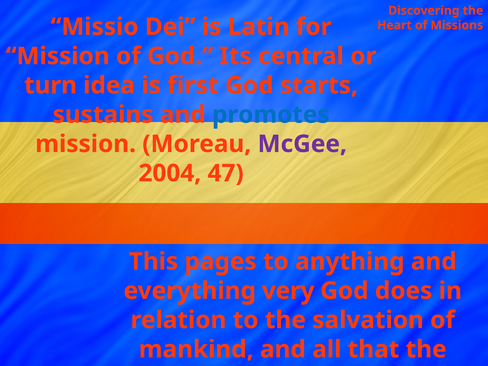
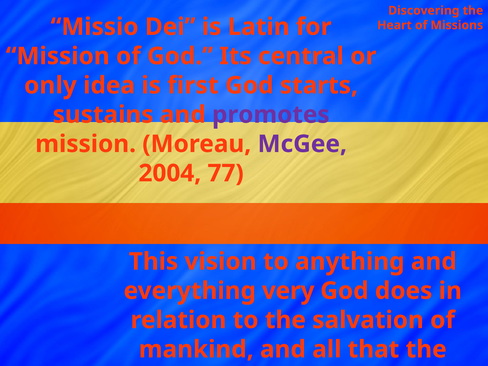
turn: turn -> only
promotes colour: blue -> purple
47: 47 -> 77
pages: pages -> vision
